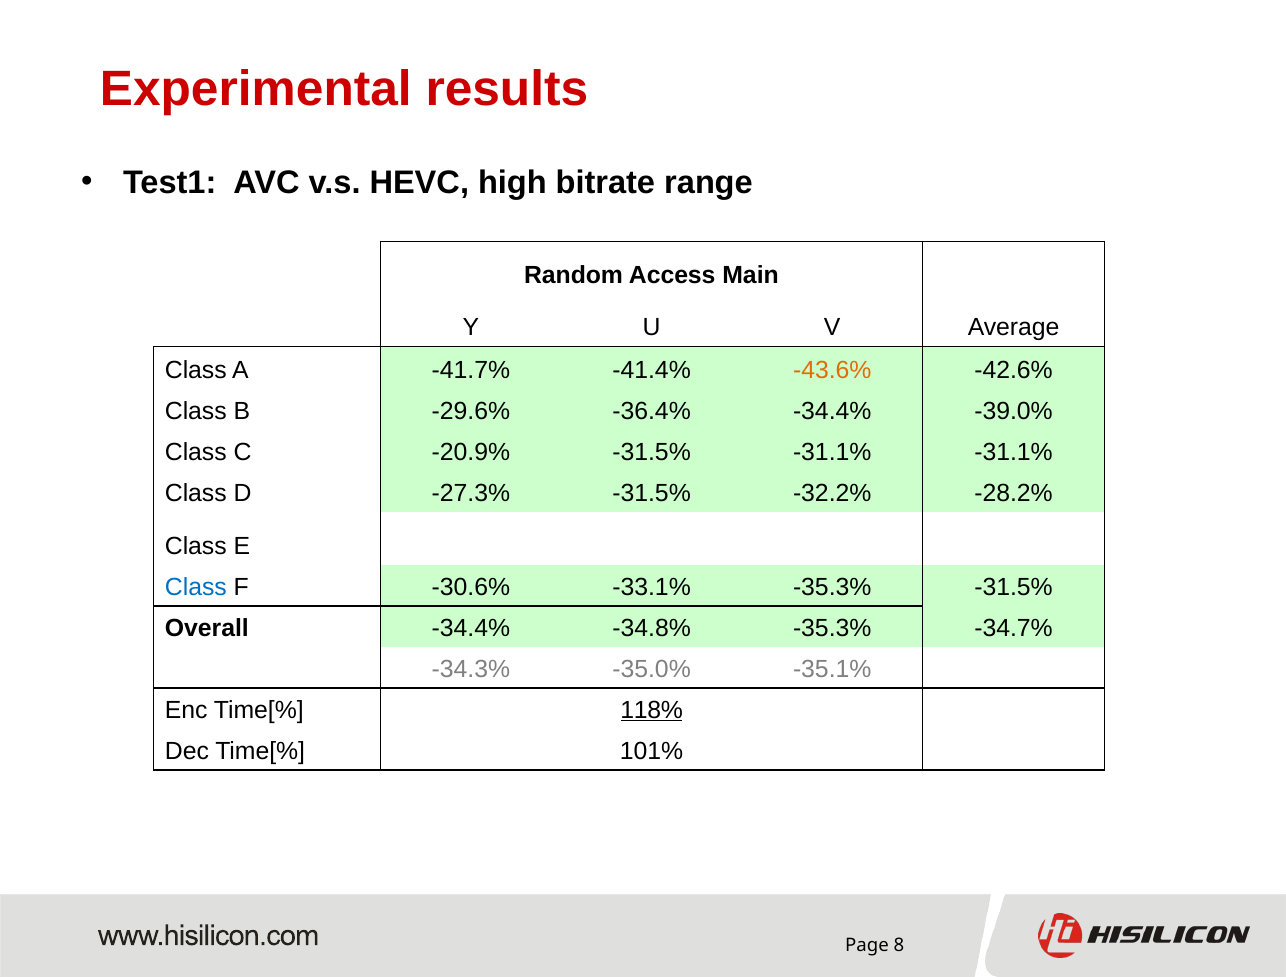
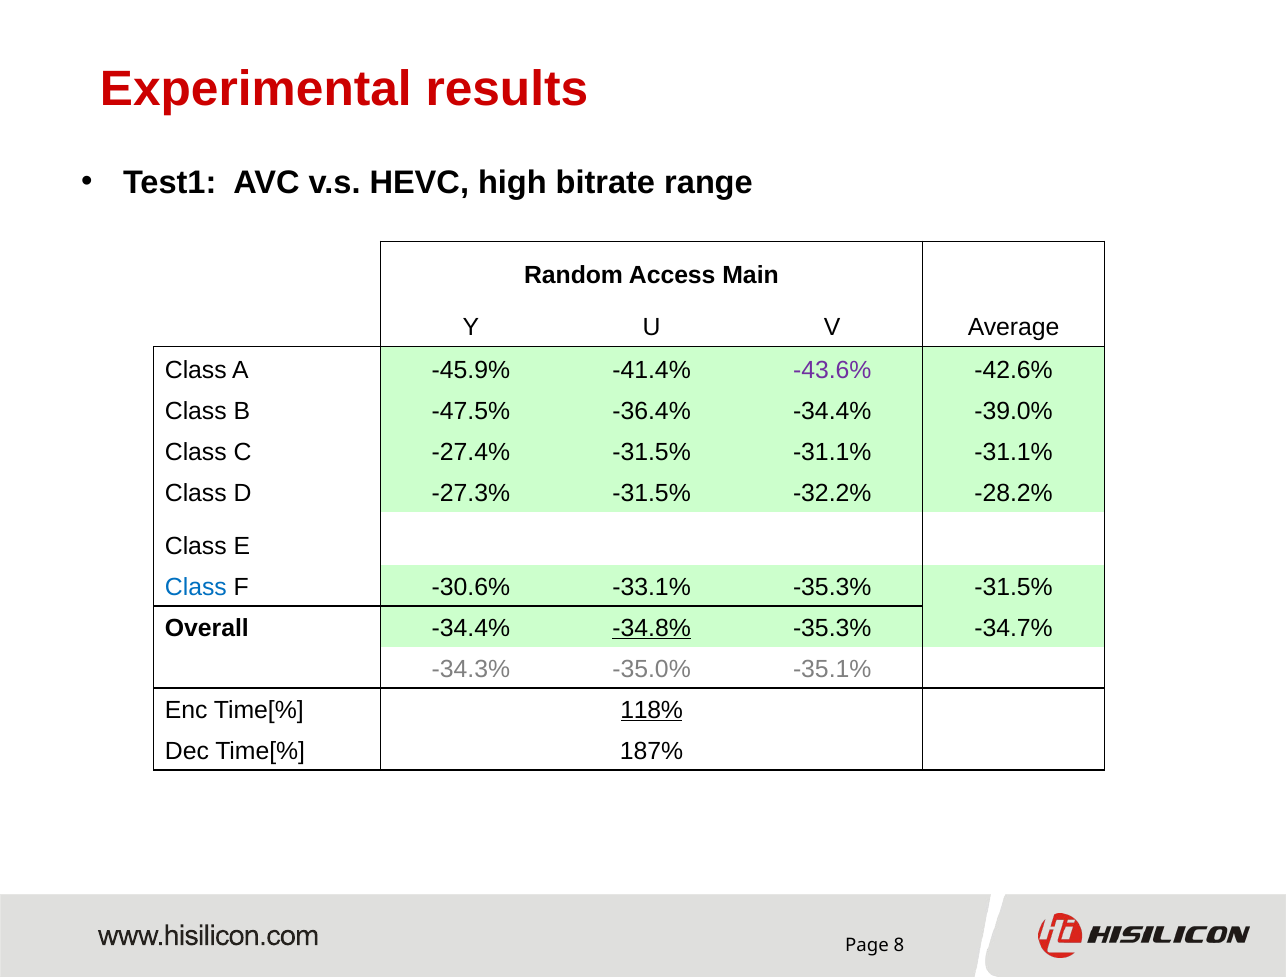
-41.7%: -41.7% -> -45.9%
-43.6% colour: orange -> purple
-29.6%: -29.6% -> -47.5%
-20.9%: -20.9% -> -27.4%
-34.8% underline: none -> present
101%: 101% -> 187%
